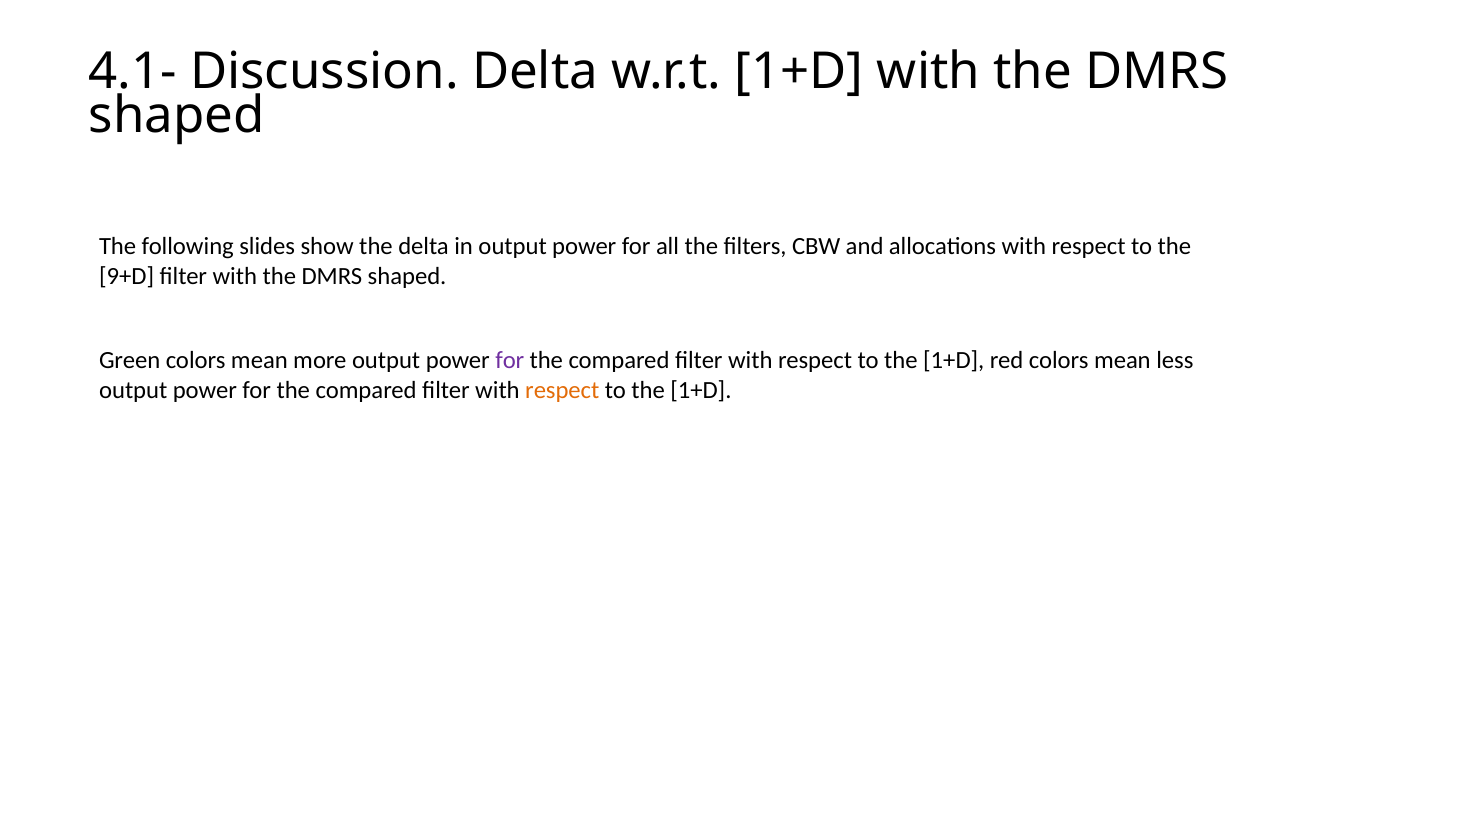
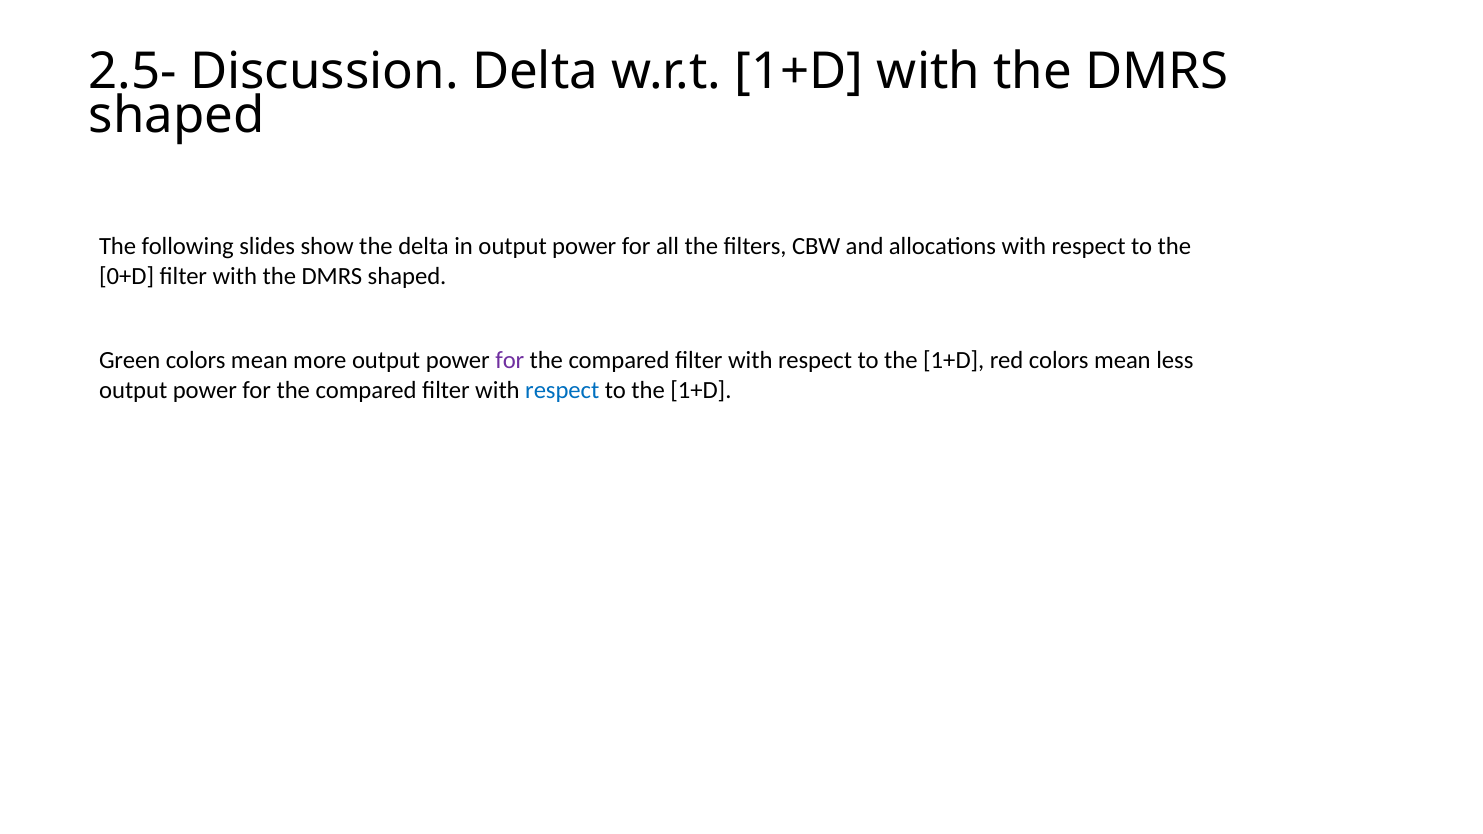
4.1-: 4.1- -> 2.5-
9+D: 9+D -> 0+D
respect at (562, 390) colour: orange -> blue
